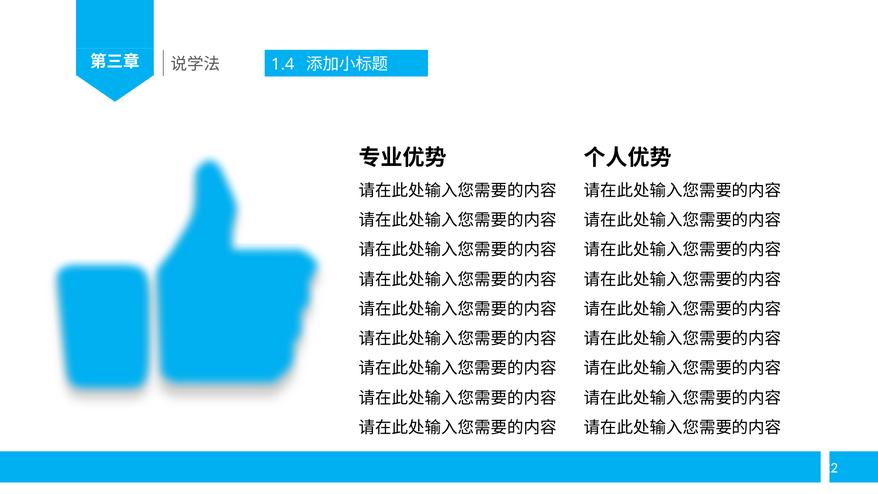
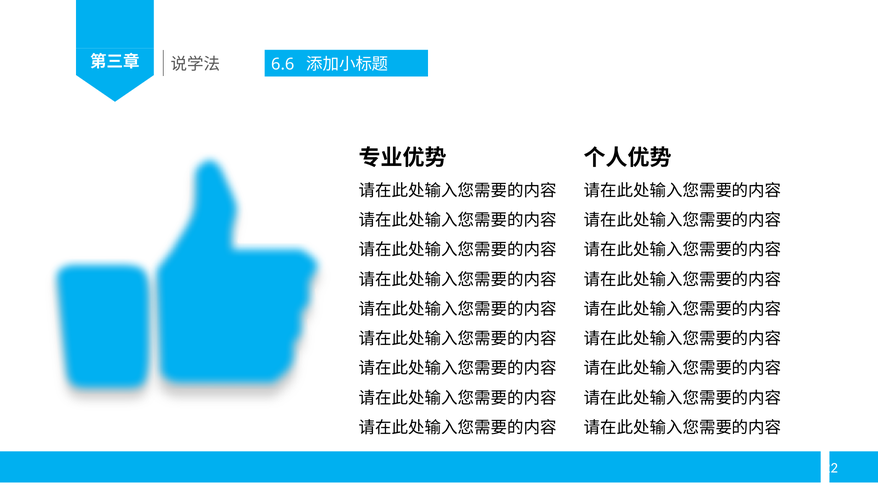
1.4: 1.4 -> 6.6
